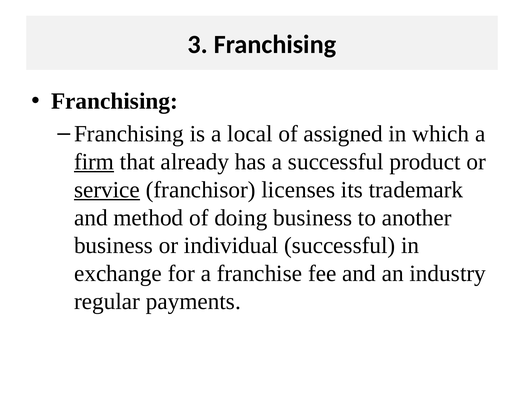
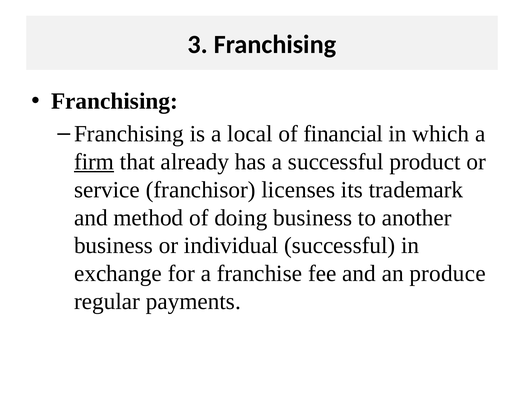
assigned: assigned -> financial
service underline: present -> none
industry: industry -> produce
